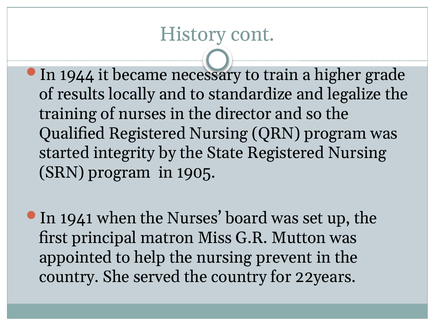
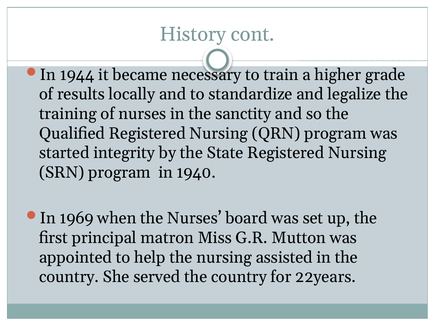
director: director -> sanctity
1905: 1905 -> 1940
1941: 1941 -> 1969
prevent: prevent -> assisted
